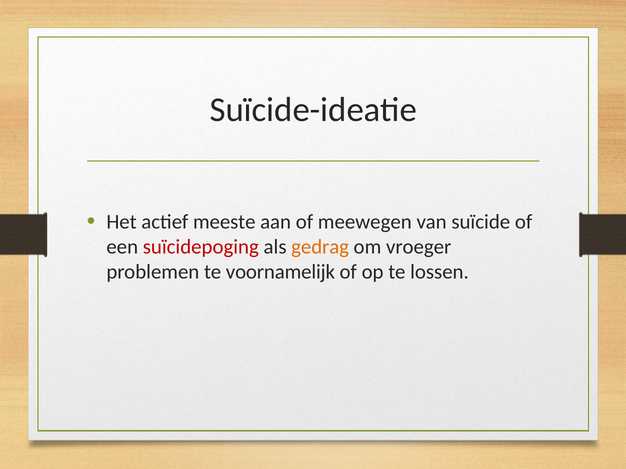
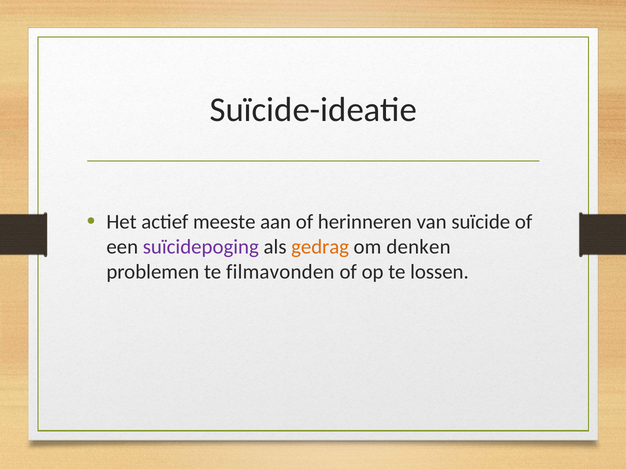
meewegen: meewegen -> herinneren
suïcidepoging colour: red -> purple
vroeger: vroeger -> denken
voornamelijk: voornamelijk -> filmavonden
